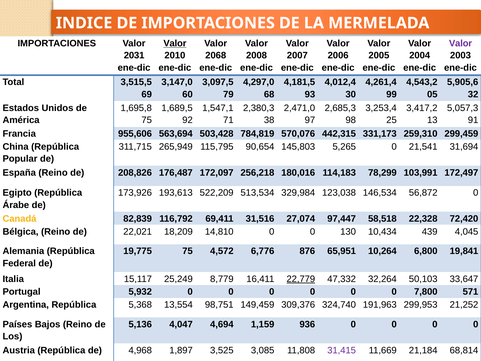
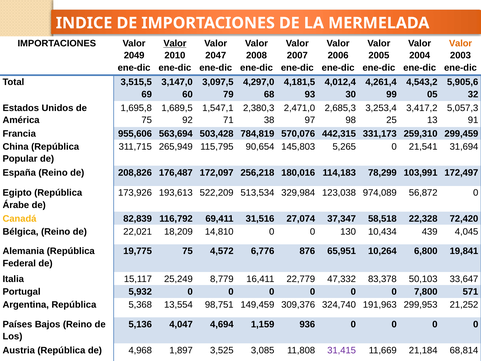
Valor at (461, 43) colour: purple -> orange
2031: 2031 -> 2049
2068: 2068 -> 2047
146,534: 146,534 -> 974,089
97,447: 97,447 -> 37,347
22,779 underline: present -> none
32,264: 32,264 -> 83,378
